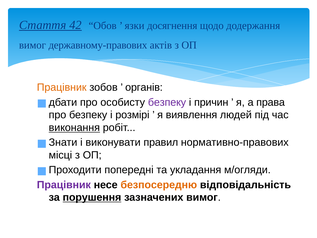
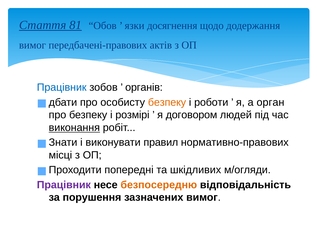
42: 42 -> 81
державному-правових: державному-правових -> передбачені-правових
Працівник at (62, 87) colour: orange -> blue
безпеку at (167, 102) colour: purple -> orange
причин: причин -> роботи
права: права -> орган
виявлення: виявлення -> договором
укладання: укладання -> шкідливих
порушення underline: present -> none
